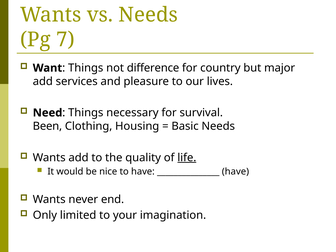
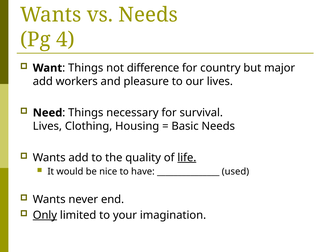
7: 7 -> 4
services: services -> workers
Been at (47, 126): Been -> Lives
have at (235, 172): have -> used
Only underline: none -> present
